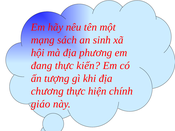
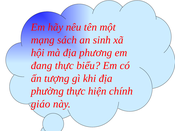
kiến: kiến -> biểu
chương: chương -> phường
